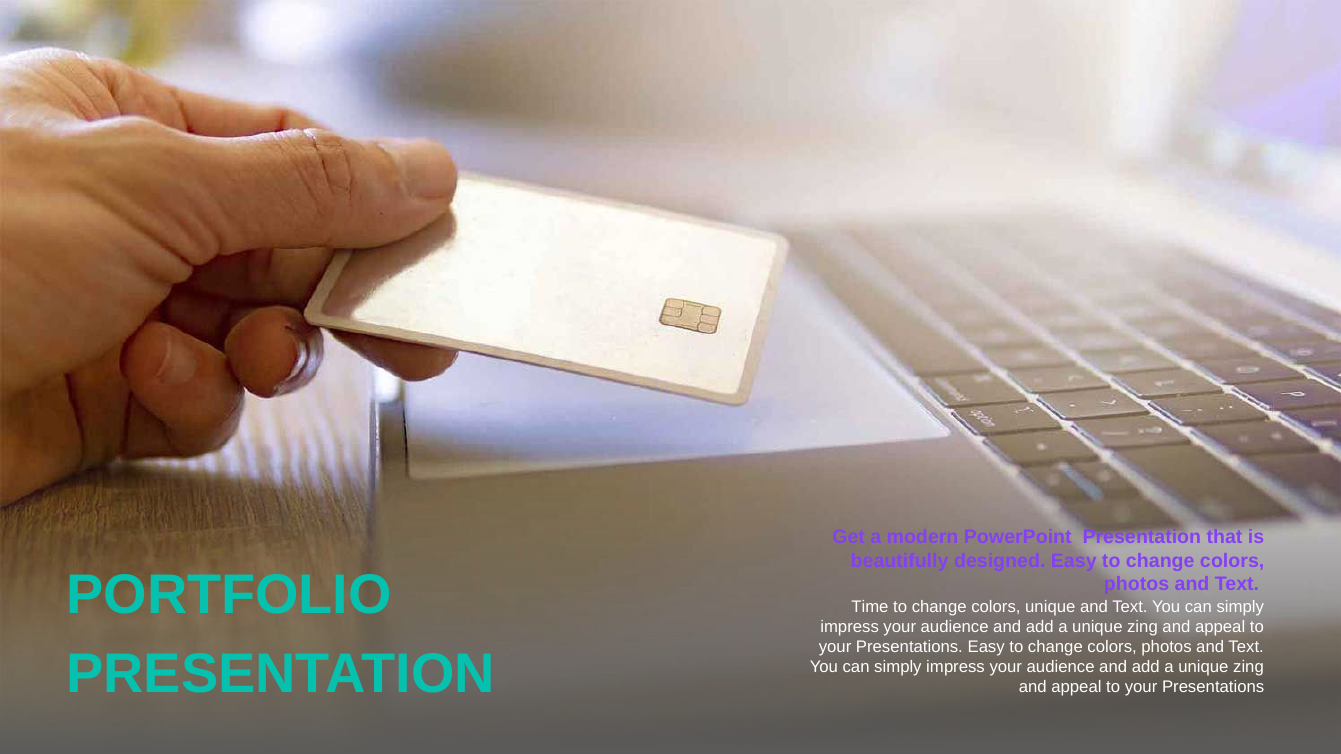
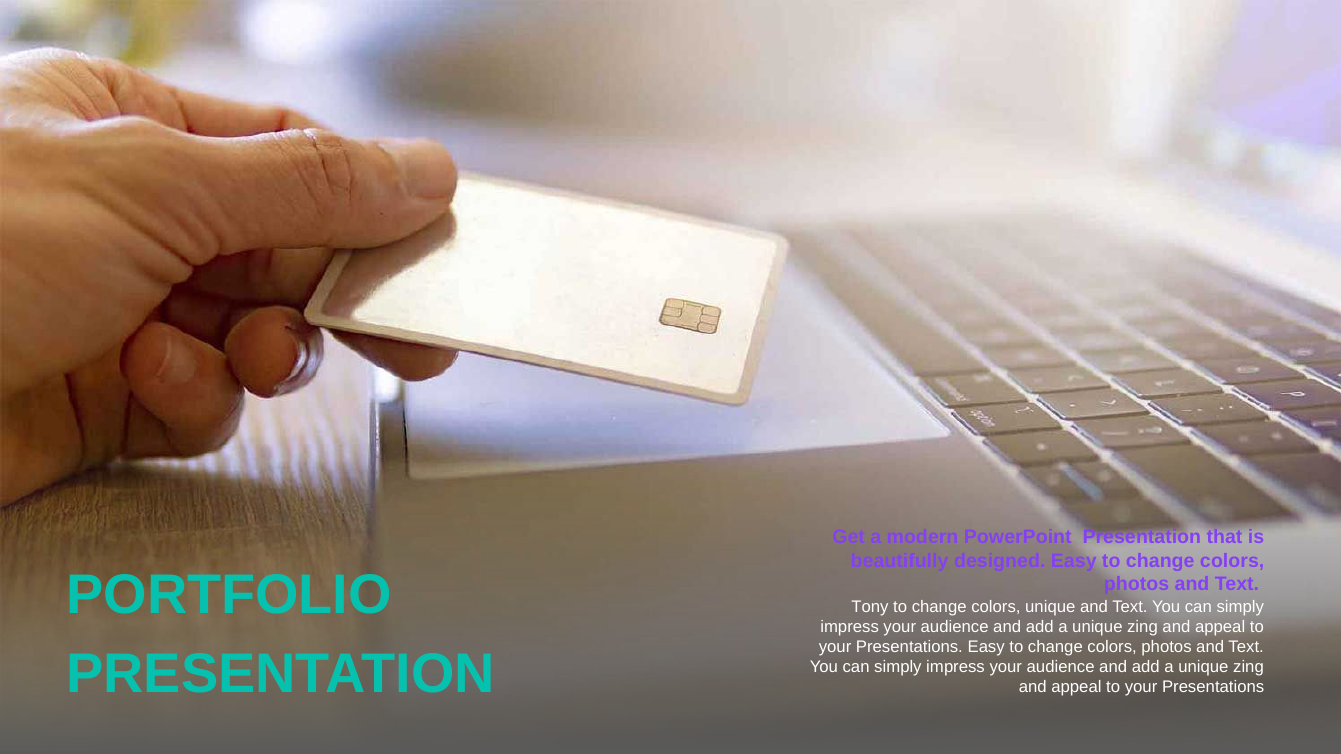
Time: Time -> Tony
